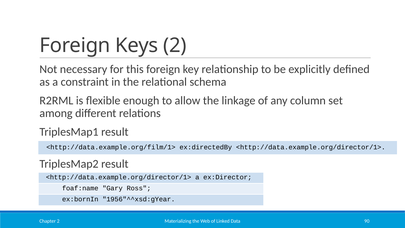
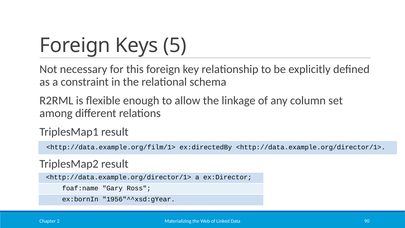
Keys 2: 2 -> 5
